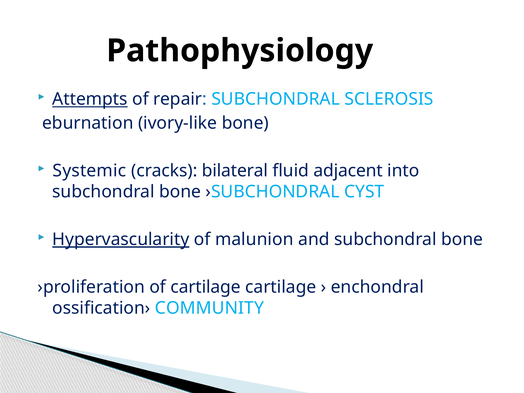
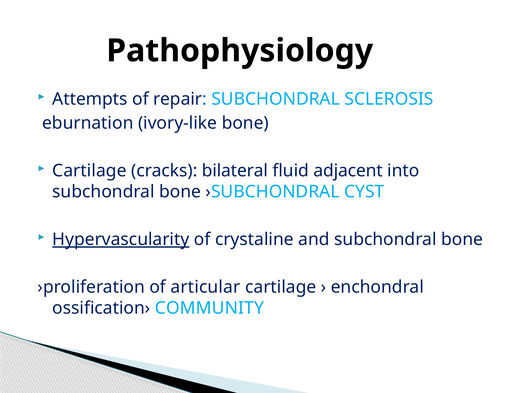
Attempts underline: present -> none
Systemic at (89, 171): Systemic -> Cartilage
malunion: malunion -> crystaline
of cartilage: cartilage -> articular
